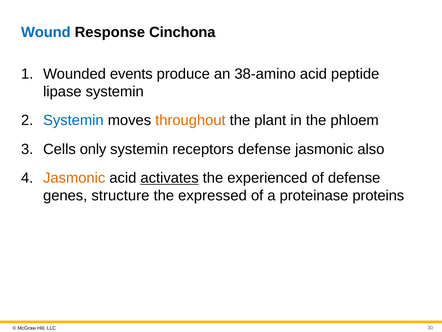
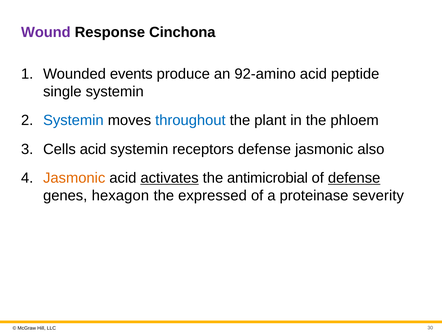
Wound colour: blue -> purple
38-amino: 38-amino -> 92-amino
lipase: lipase -> single
throughout colour: orange -> blue
Cells only: only -> acid
experienced: experienced -> antimicrobial
defense at (354, 178) underline: none -> present
structure: structure -> hexagon
proteins: proteins -> severity
